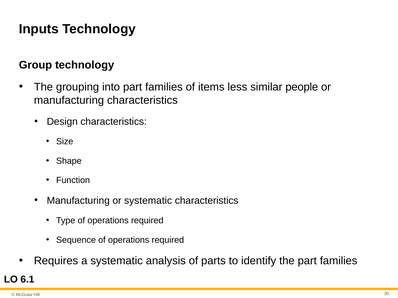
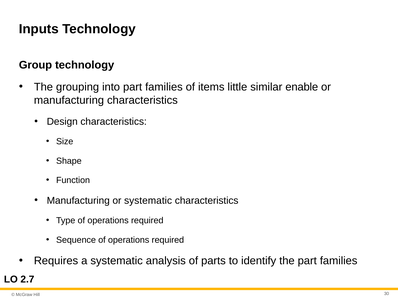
less: less -> little
people: people -> enable
6.1: 6.1 -> 2.7
